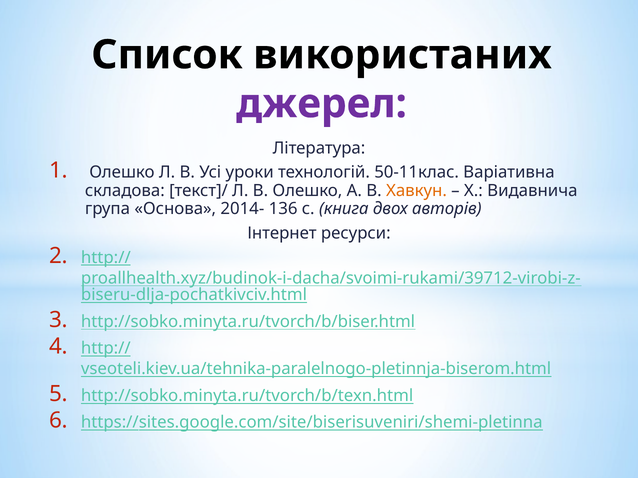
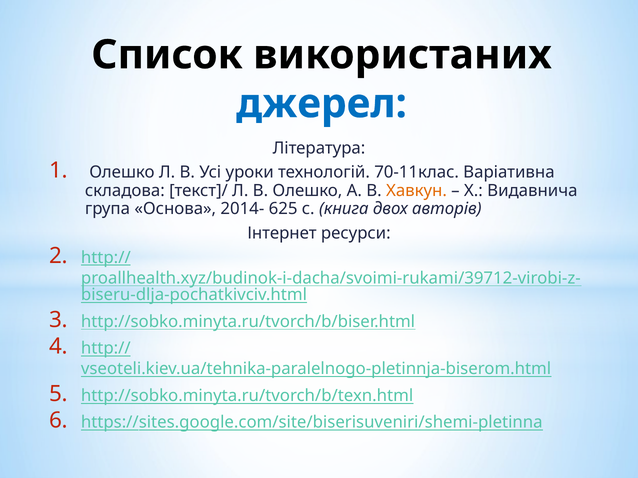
джерел colour: purple -> blue
50-11клас: 50-11клас -> 70-11клас
136: 136 -> 625
